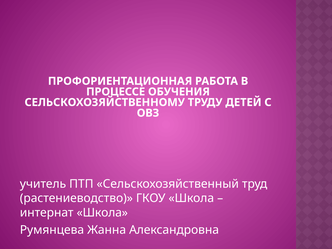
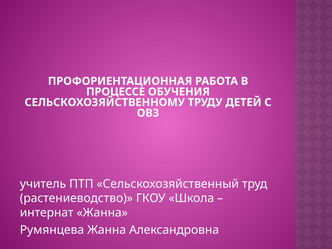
интернат Школа: Школа -> Жанна
